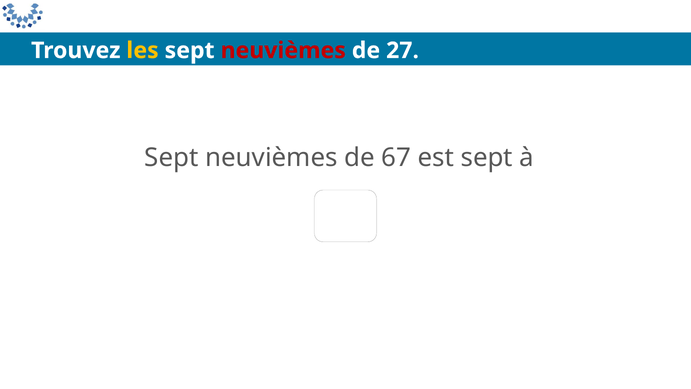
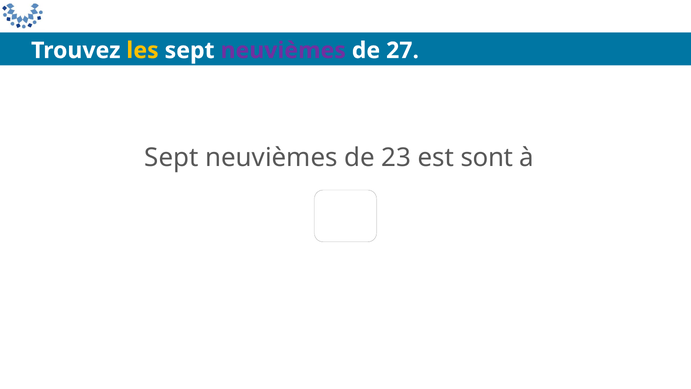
neuvièmes at (283, 50) colour: red -> purple
67: 67 -> 23
est sept: sept -> sont
